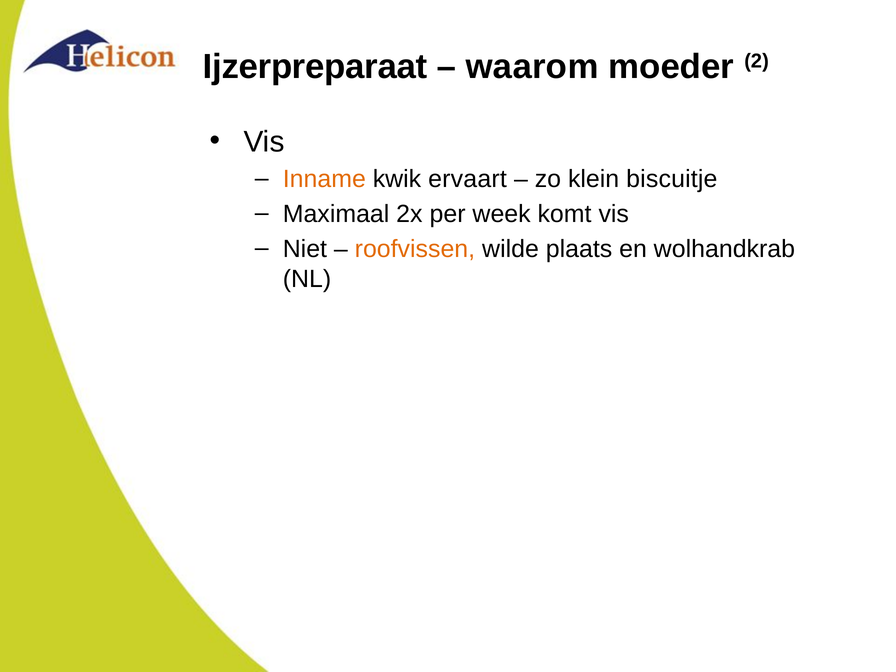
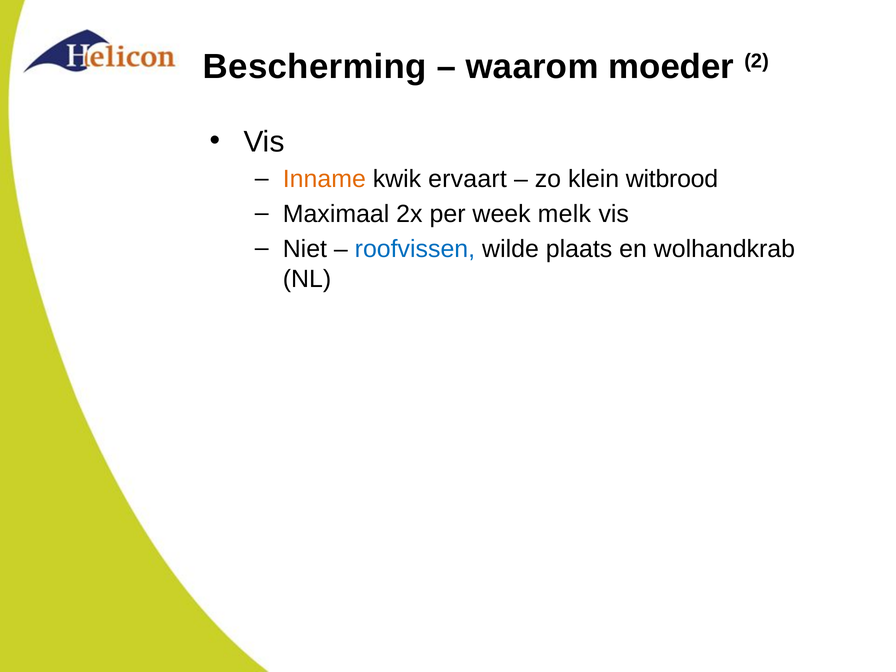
Ijzerpreparaat: Ijzerpreparaat -> Bescherming
biscuitje: biscuitje -> witbrood
komt: komt -> melk
roofvissen colour: orange -> blue
